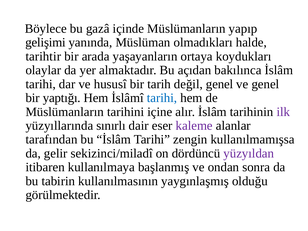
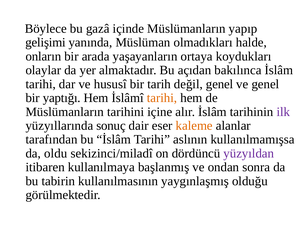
tarihtir: tarihtir -> onların
tarihi at (162, 98) colour: blue -> orange
sınırlı: sınırlı -> sonuç
kaleme colour: purple -> orange
zengin: zengin -> aslının
gelir: gelir -> oldu
